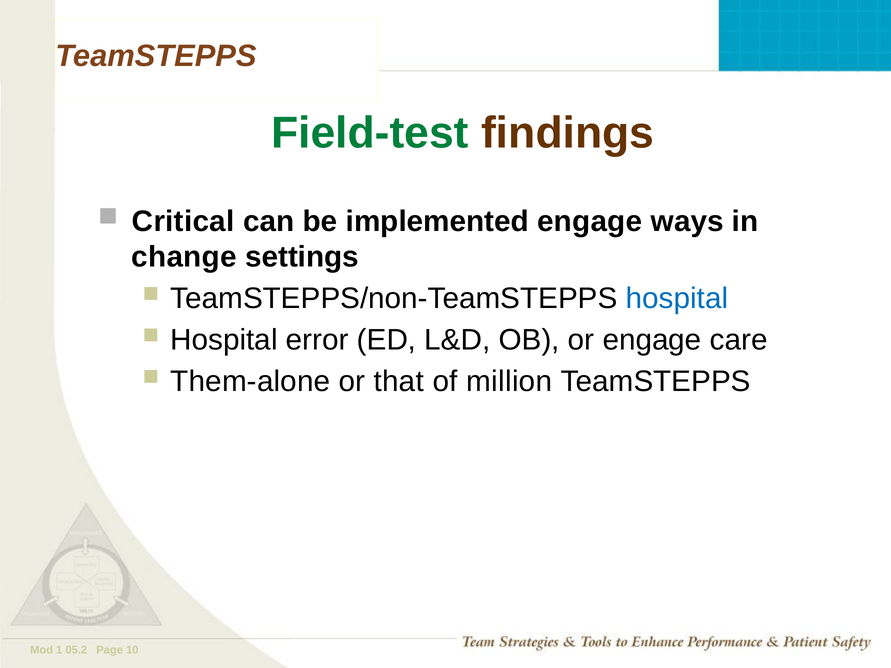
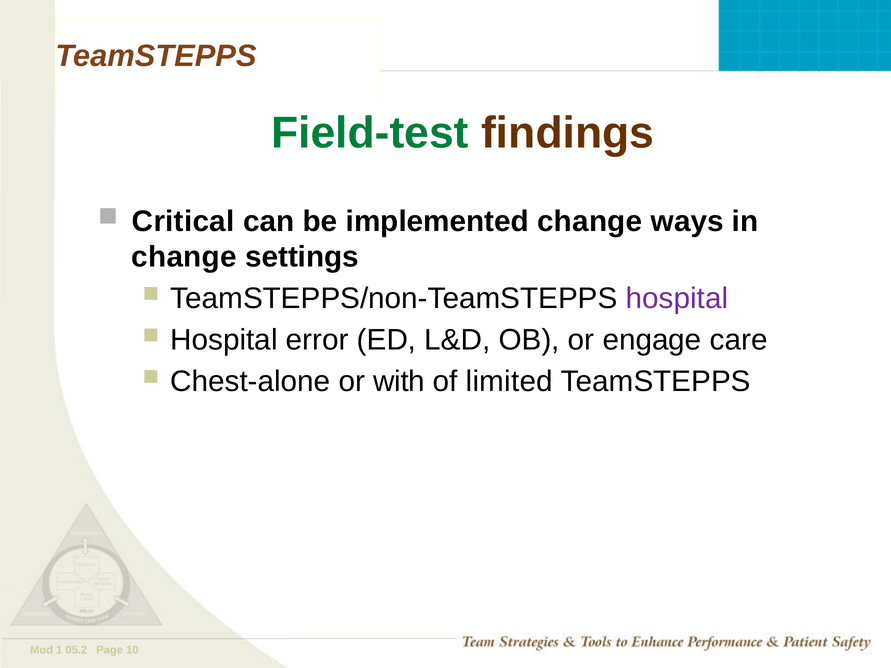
implemented engage: engage -> change
hospital at (677, 299) colour: blue -> purple
Them-alone: Them-alone -> Chest-alone
that: that -> with
million: million -> limited
